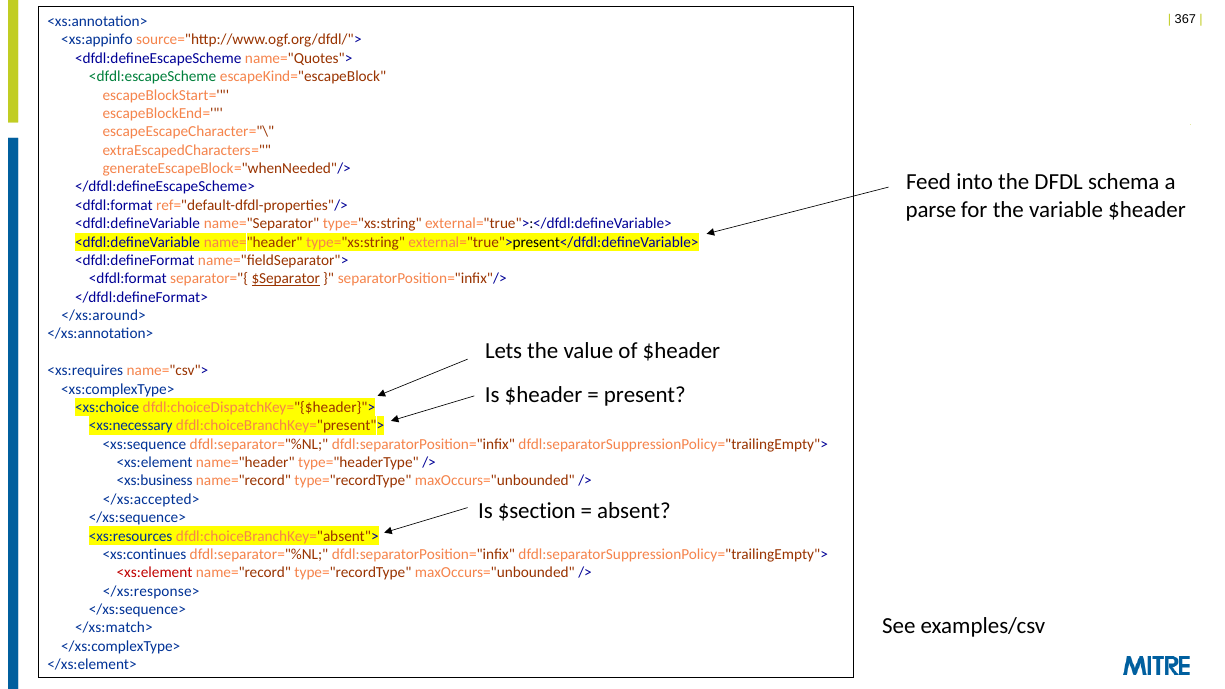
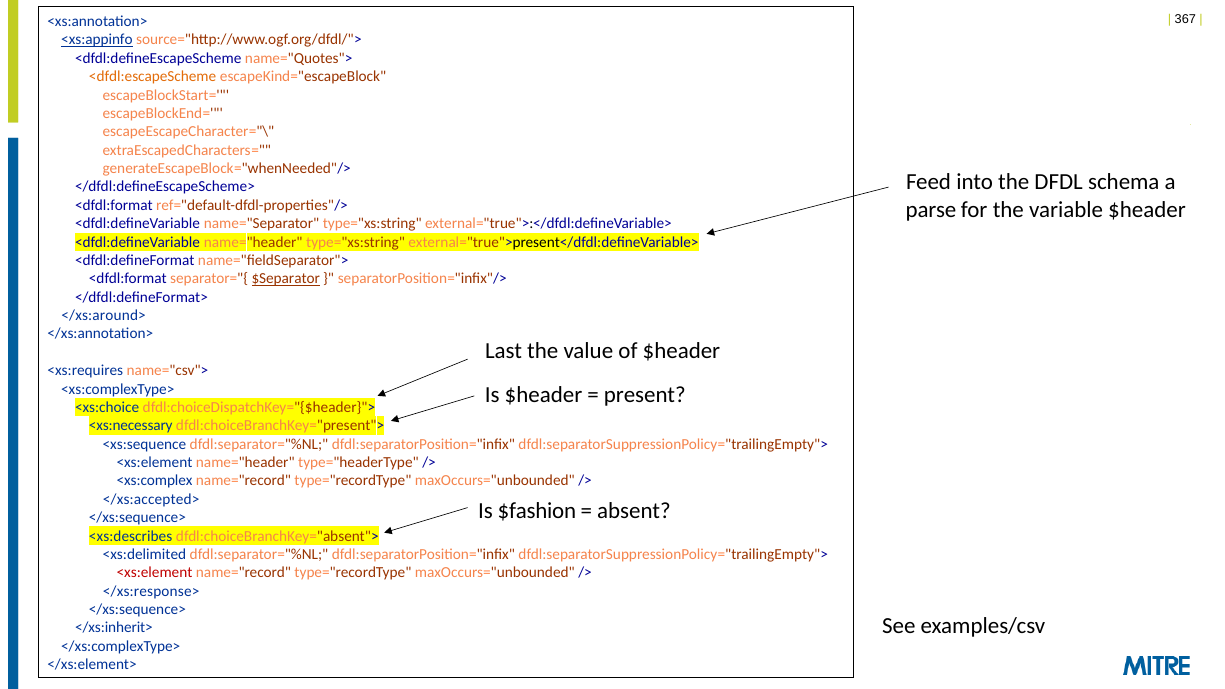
<xs:appinfo underline: none -> present
<dfdl:escapeScheme colour: green -> orange
Lets: Lets -> Last
<xs:business: <xs:business -> <xs:complex
$section: $section -> $fashion
<xs:resources: <xs:resources -> <xs:describes
<xs:continues: <xs:continues -> <xs:delimited
</xs:match>: </xs:match> -> </xs:inherit>
